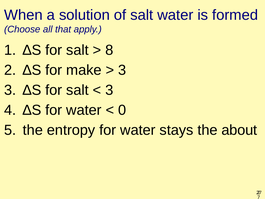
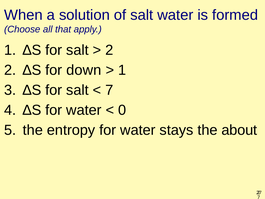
8 at (109, 50): 8 -> 2
make: make -> down
3 at (122, 70): 3 -> 1
3 at (109, 90): 3 -> 7
